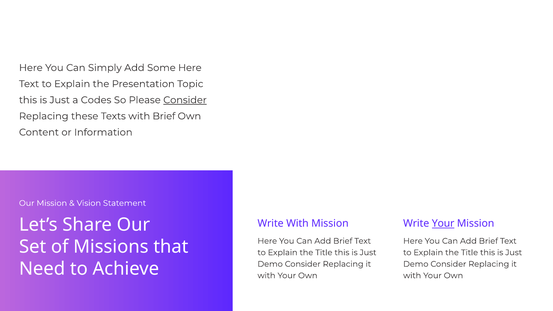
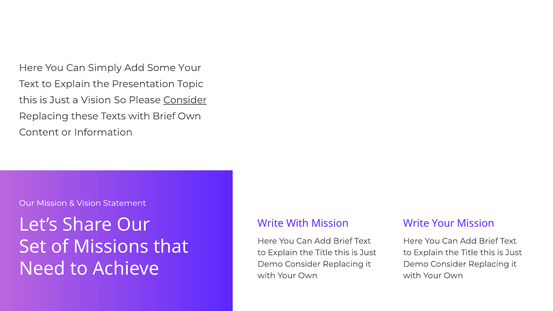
Some Here: Here -> Your
a Codes: Codes -> Vision
Your at (443, 223) underline: present -> none
